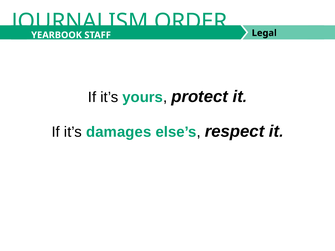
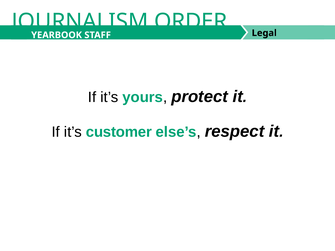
damages: damages -> customer
